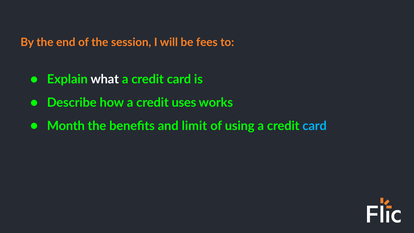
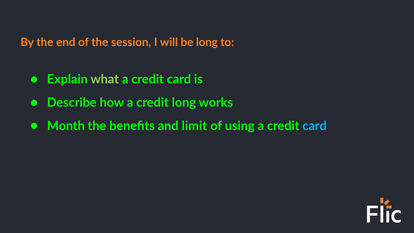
be fees: fees -> long
what colour: white -> light green
credit uses: uses -> long
